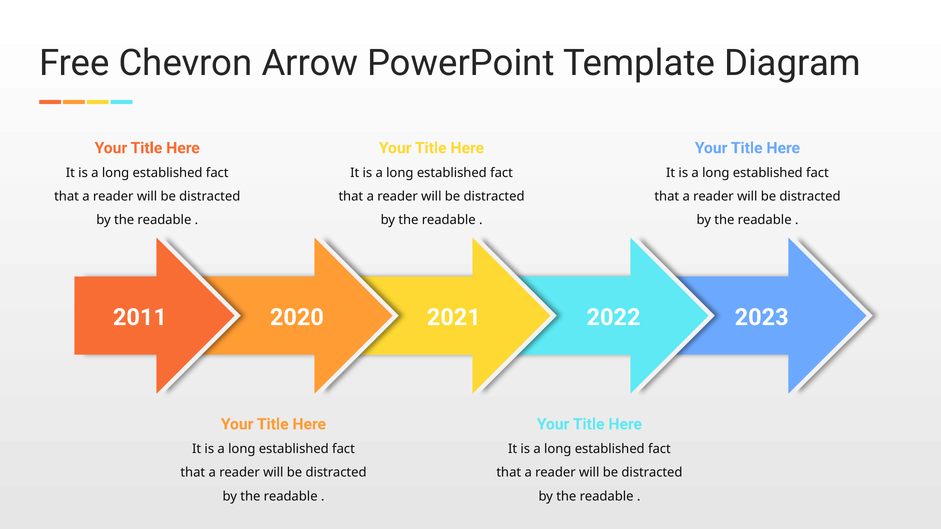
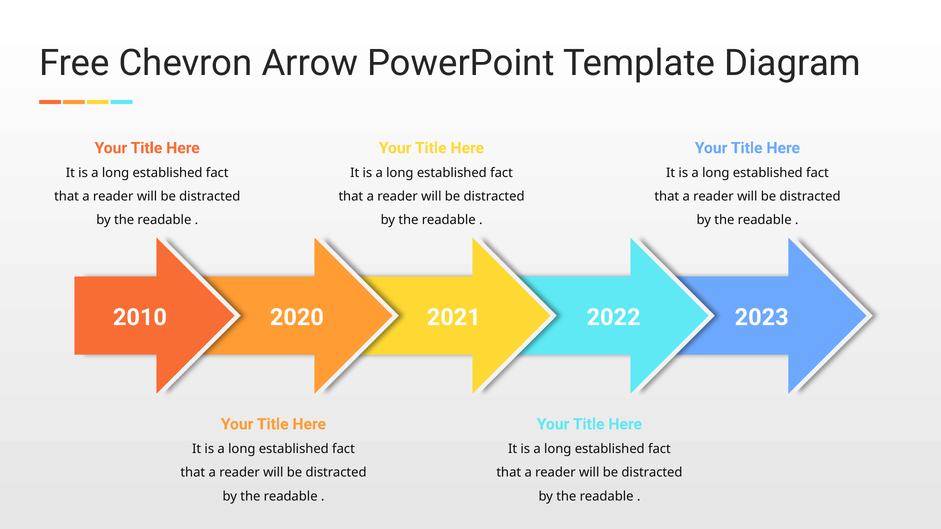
2011: 2011 -> 2010
